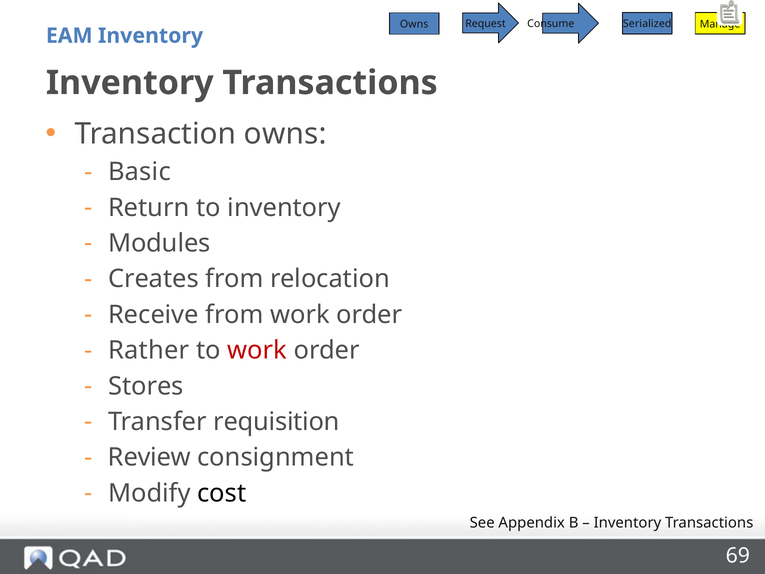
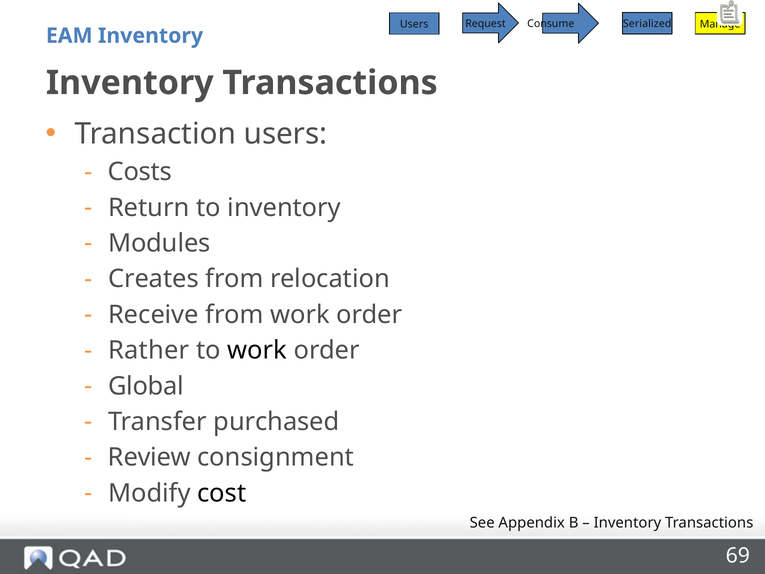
Owns at (414, 24): Owns -> Users
Transaction owns: owns -> users
Basic: Basic -> Costs
work at (257, 350) colour: red -> black
Stores: Stores -> Global
requisition: requisition -> purchased
